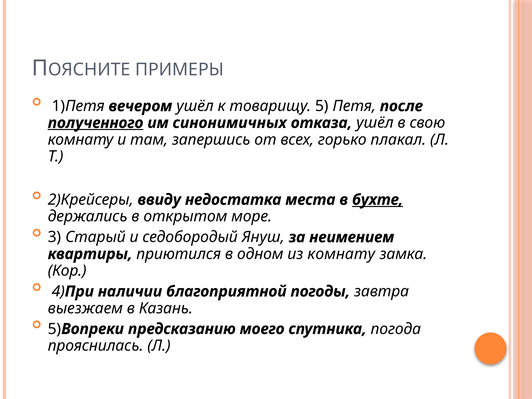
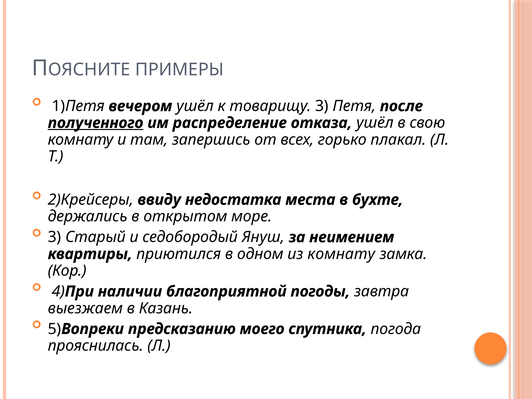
товарищу 5: 5 -> 3
синонимичных: синонимичных -> распределение
бухте underline: present -> none
